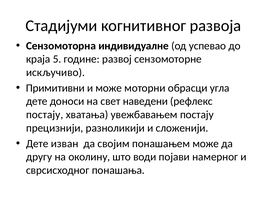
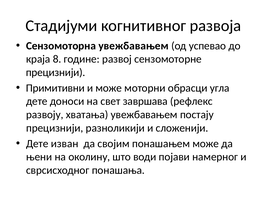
Сензомоторна индивидуалне: индивидуалне -> увежбавањем
5: 5 -> 8
искључиво at (56, 73): искључиво -> прецизнији
наведени: наведени -> завршава
постају at (45, 115): постају -> развоју
другу: другу -> њени
